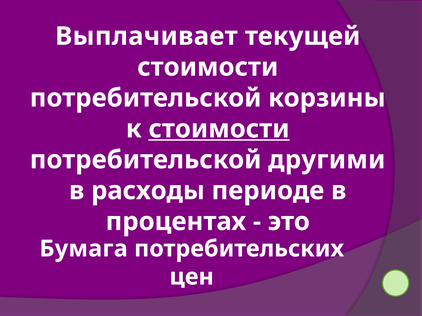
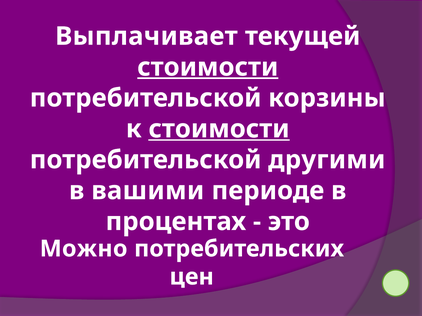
стоимости at (208, 67) underline: none -> present
расходы: расходы -> вашими
Бумага: Бумага -> Можно
